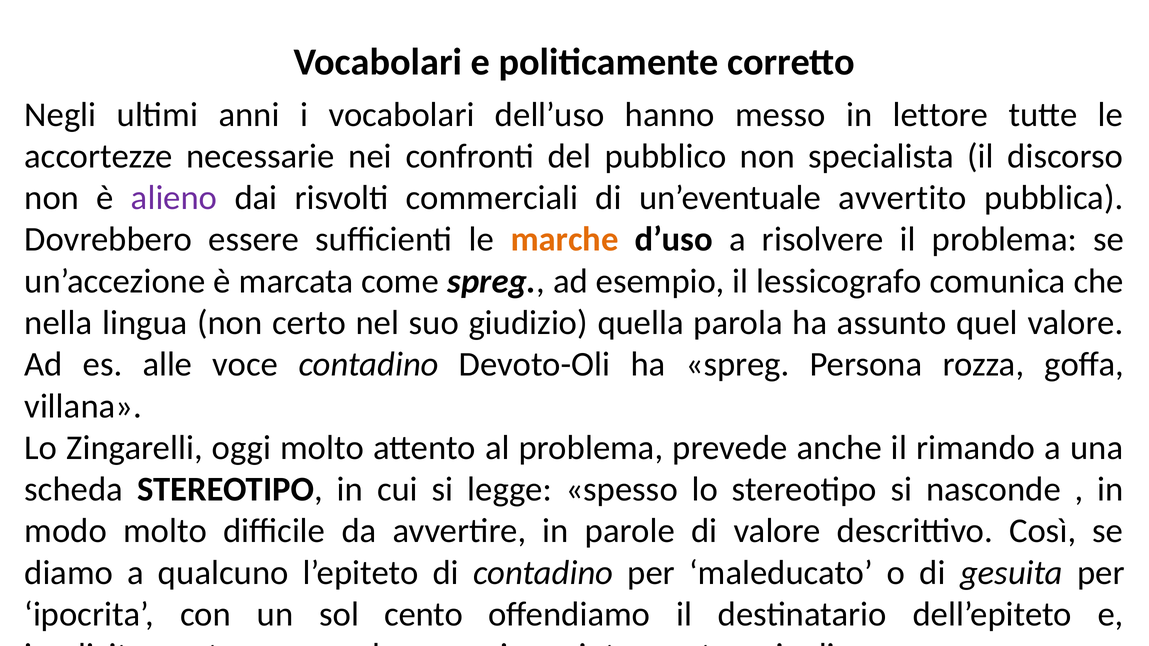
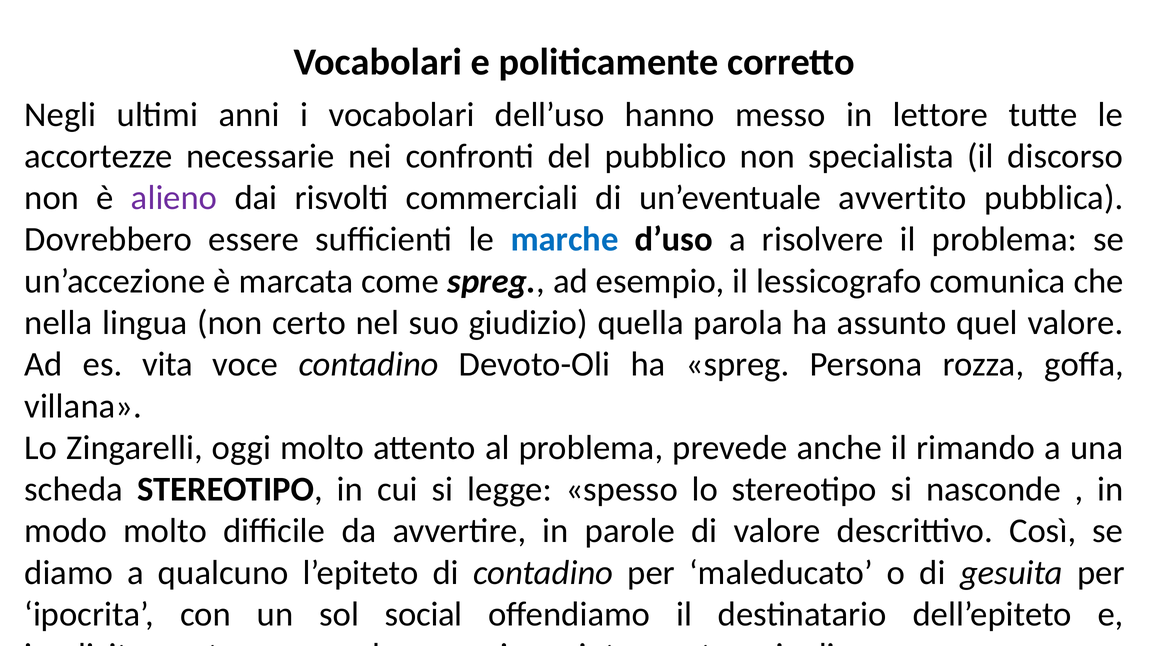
marche colour: orange -> blue
alle: alle -> vita
cento: cento -> social
